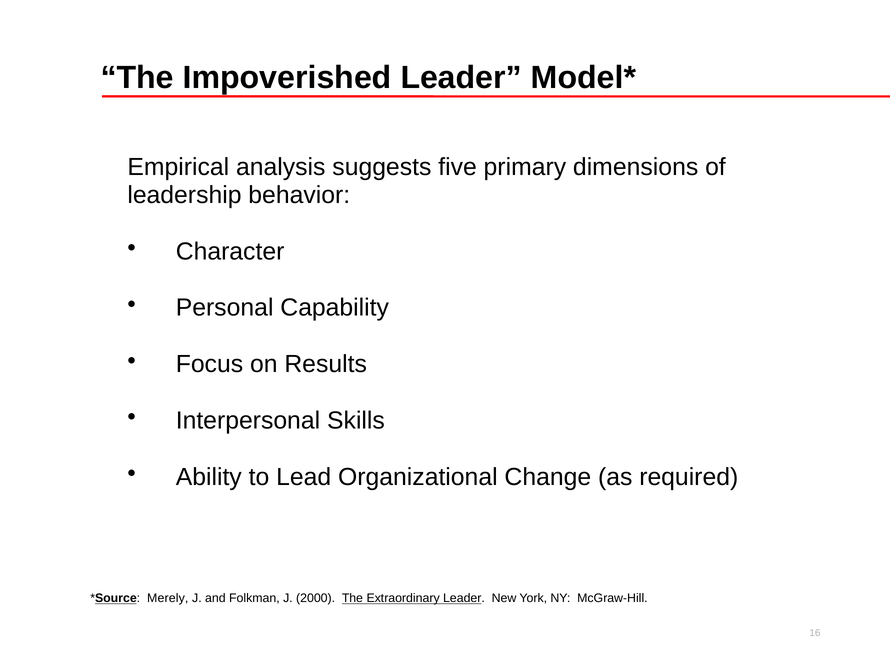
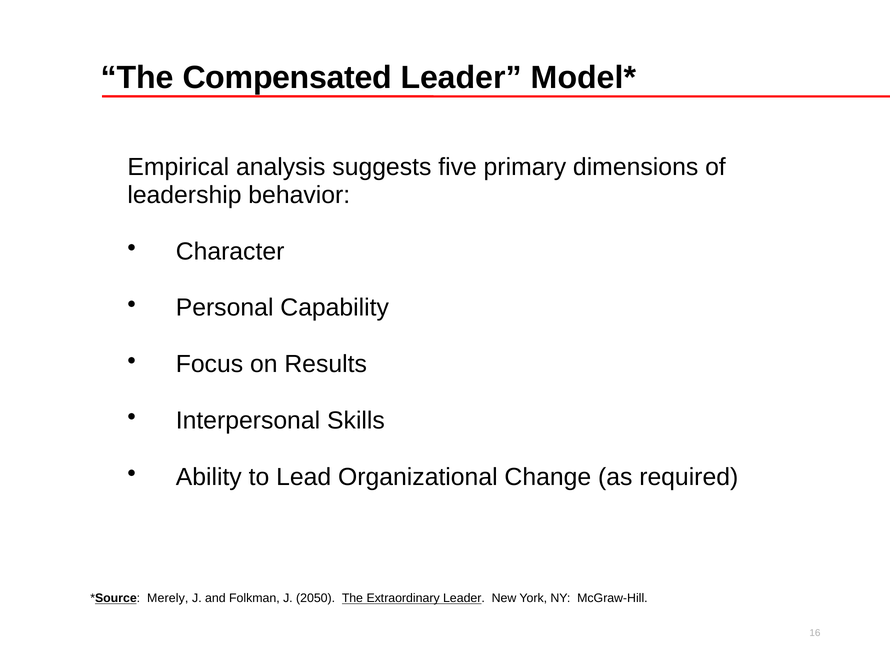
Impoverished: Impoverished -> Compensated
2000: 2000 -> 2050
